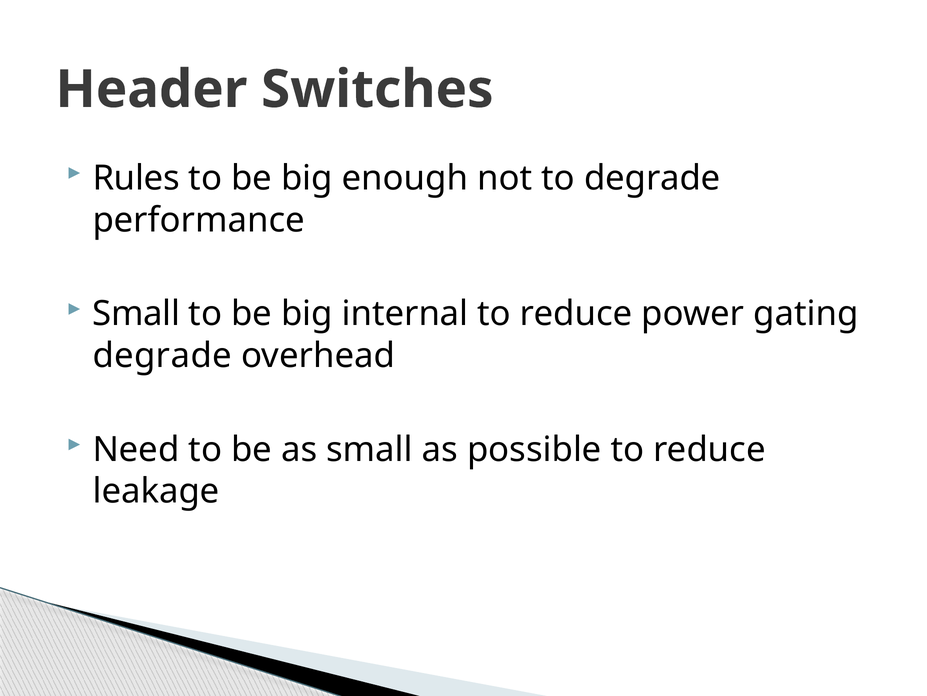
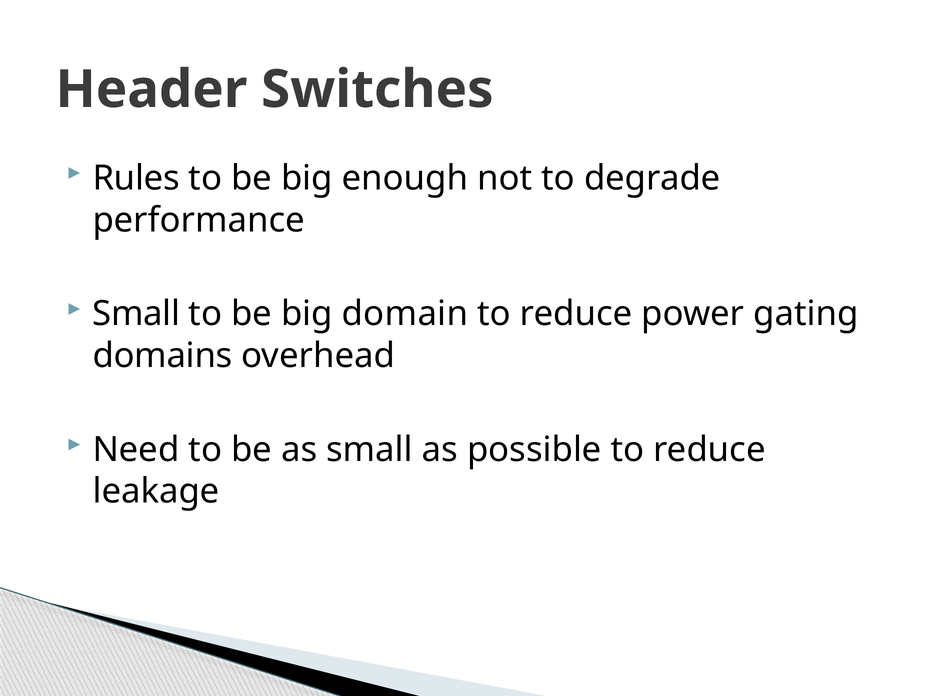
internal: internal -> domain
degrade at (162, 355): degrade -> domains
